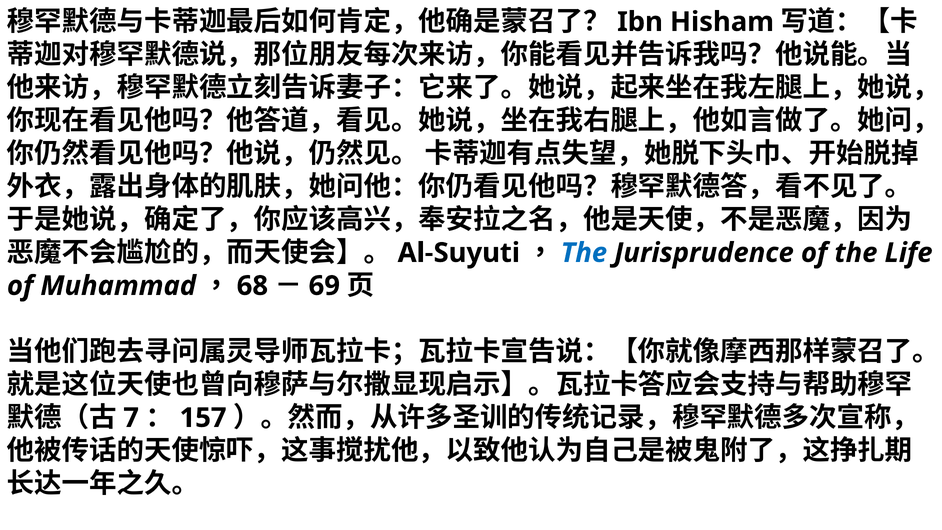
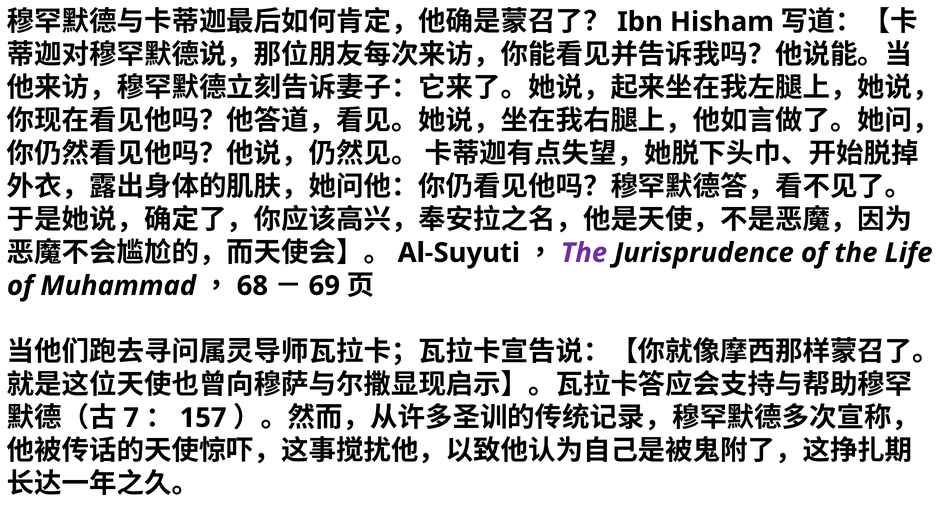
The at (584, 253) colour: blue -> purple
